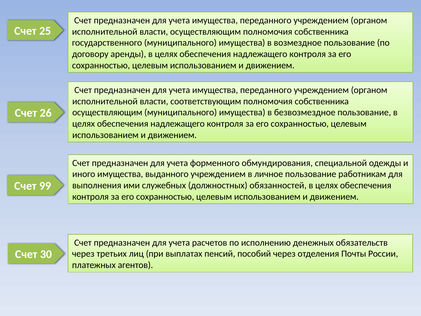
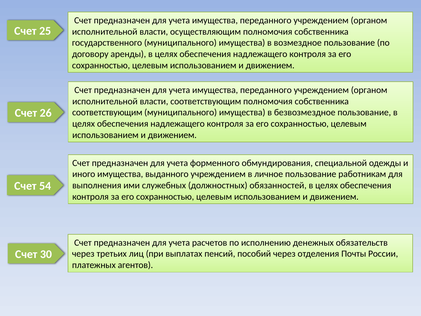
осуществляющим at (107, 112): осуществляющим -> соответствующим
99: 99 -> 54
